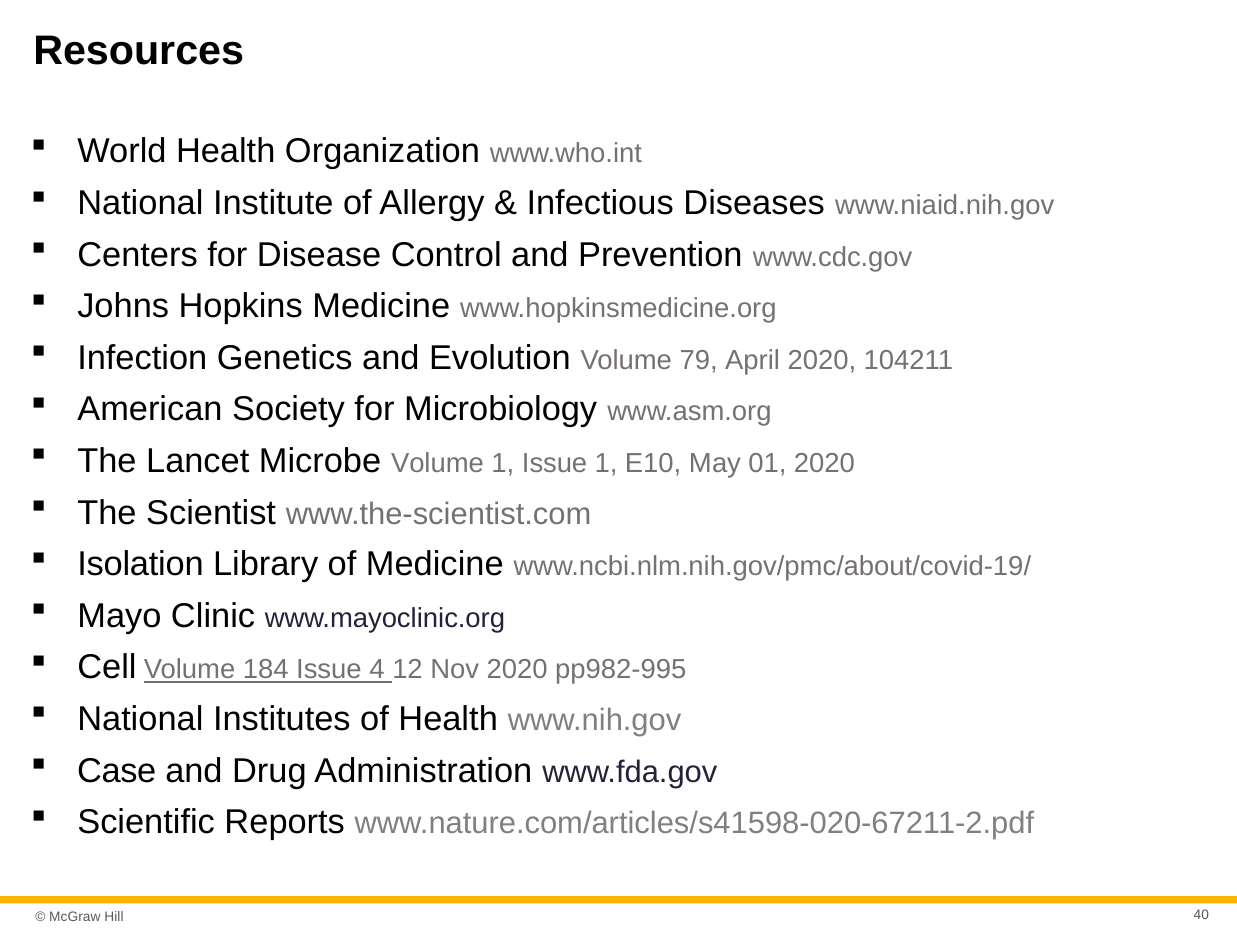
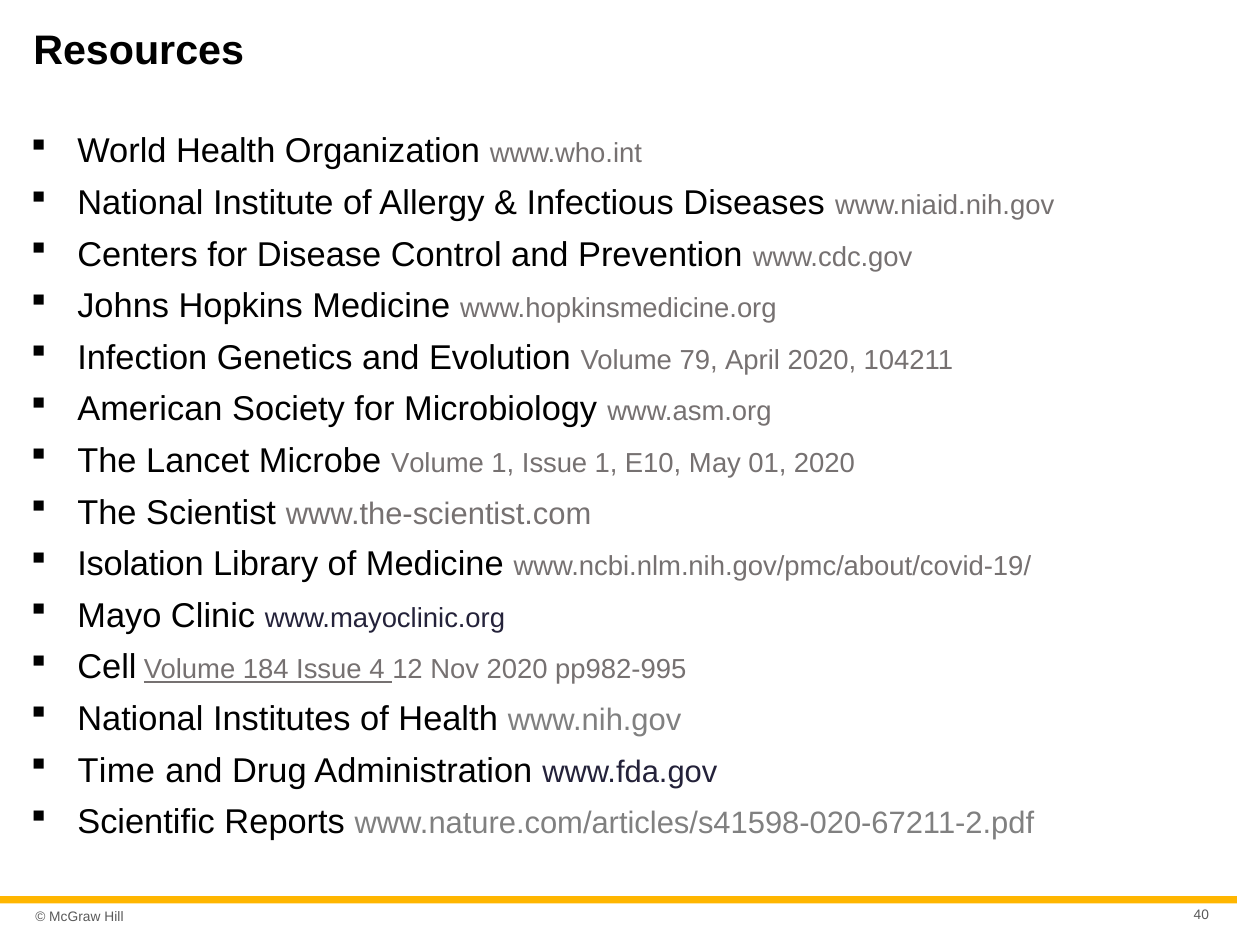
Case: Case -> Time
